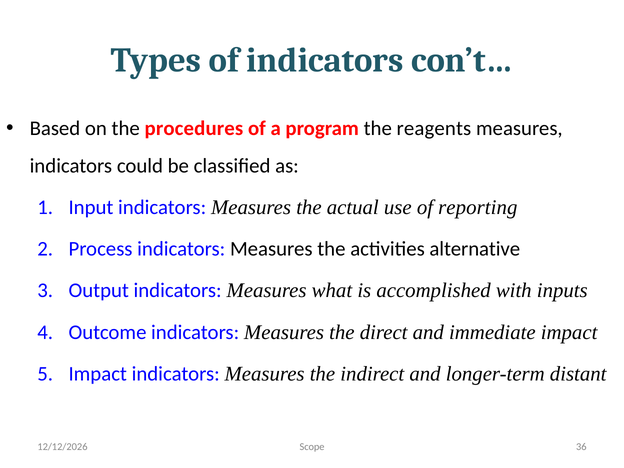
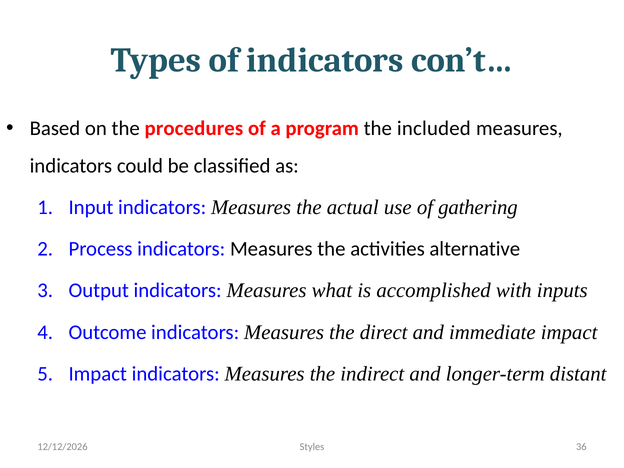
reagents: reagents -> included
reporting: reporting -> gathering
Scope: Scope -> Styles
